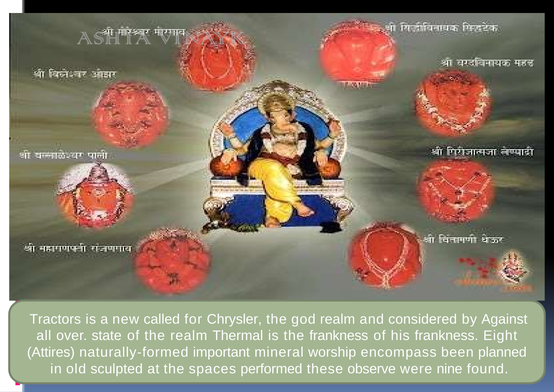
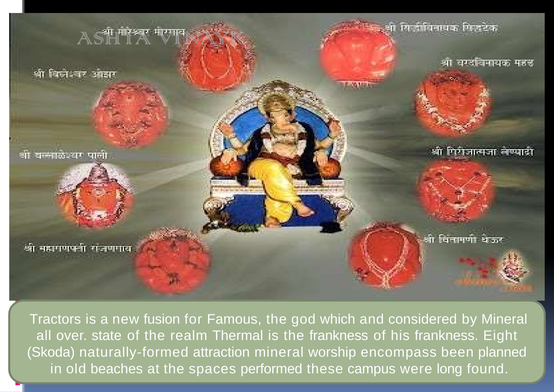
called: called -> fusion
Chrysler: Chrysler -> Famous
god realm: realm -> which
by Against: Against -> Mineral
Attires: Attires -> Skoda
important: important -> attraction
sculpted: sculpted -> beaches
observe: observe -> campus
nine: nine -> long
